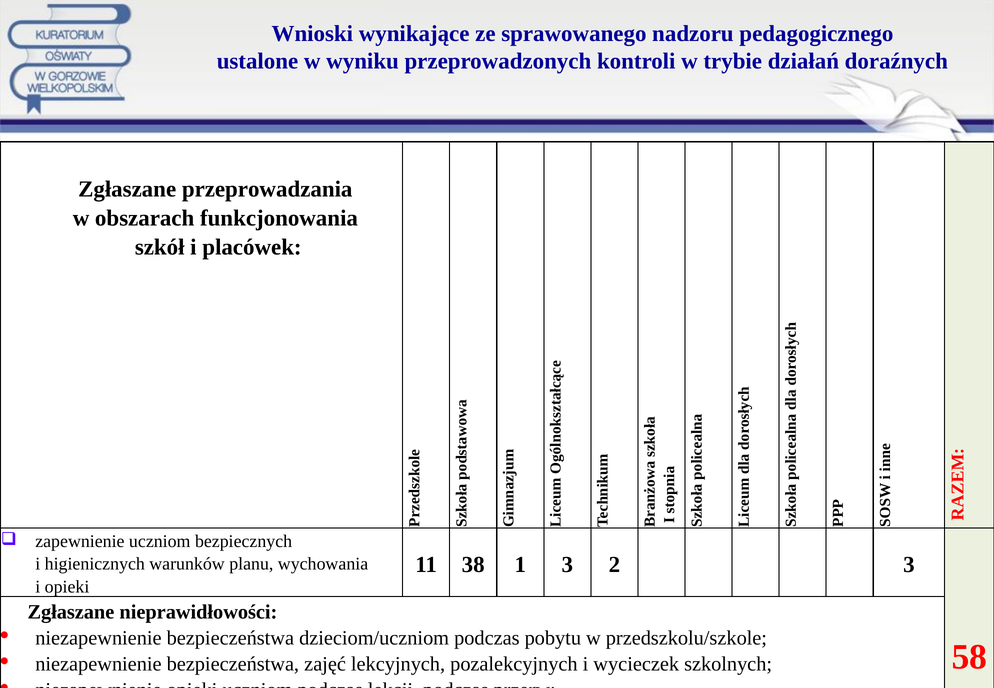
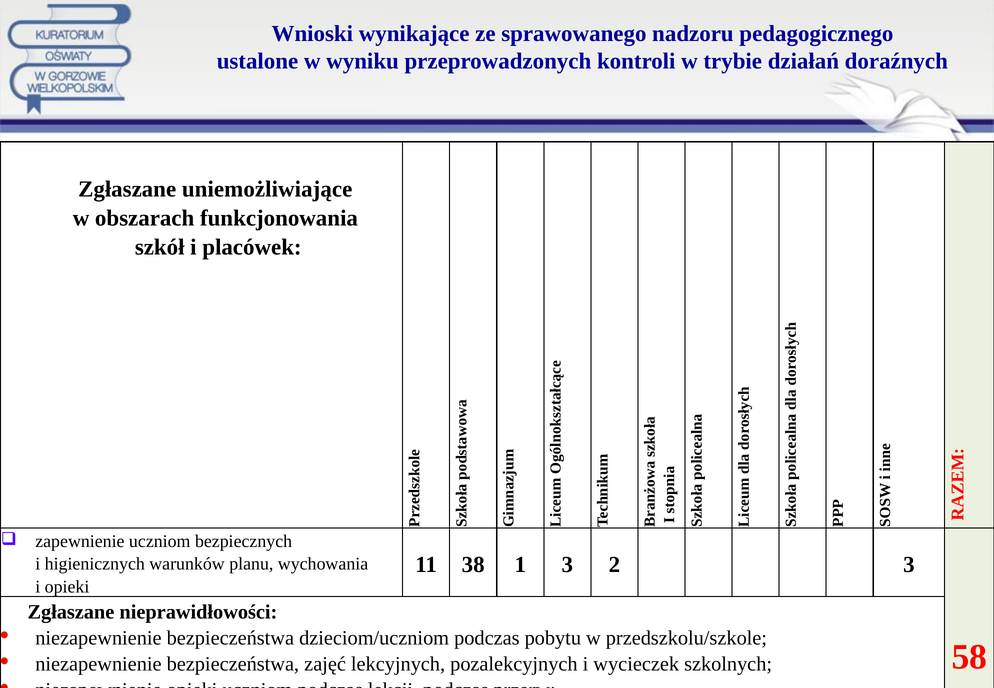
przeprowadzania: przeprowadzania -> uniemożliwiające
